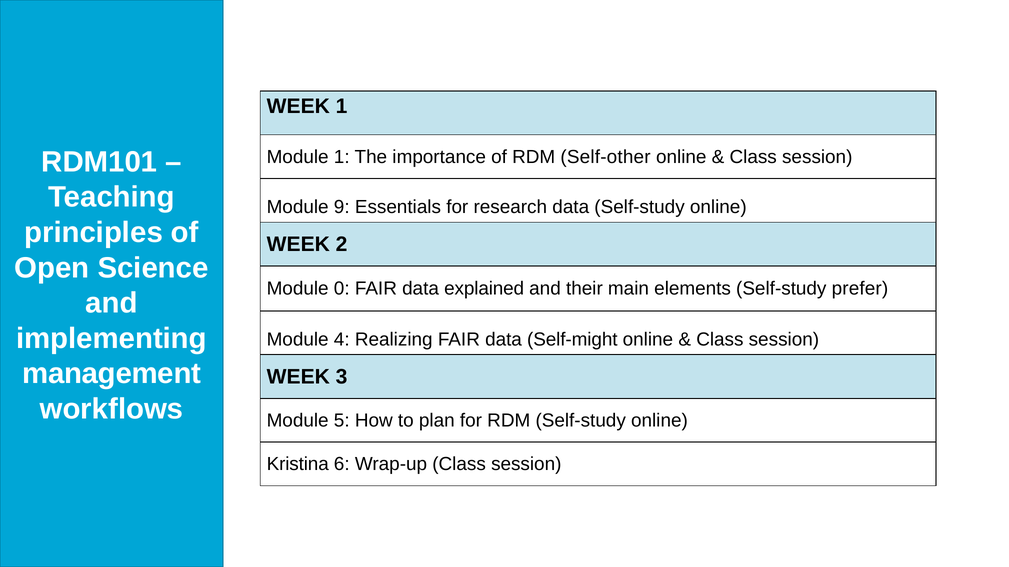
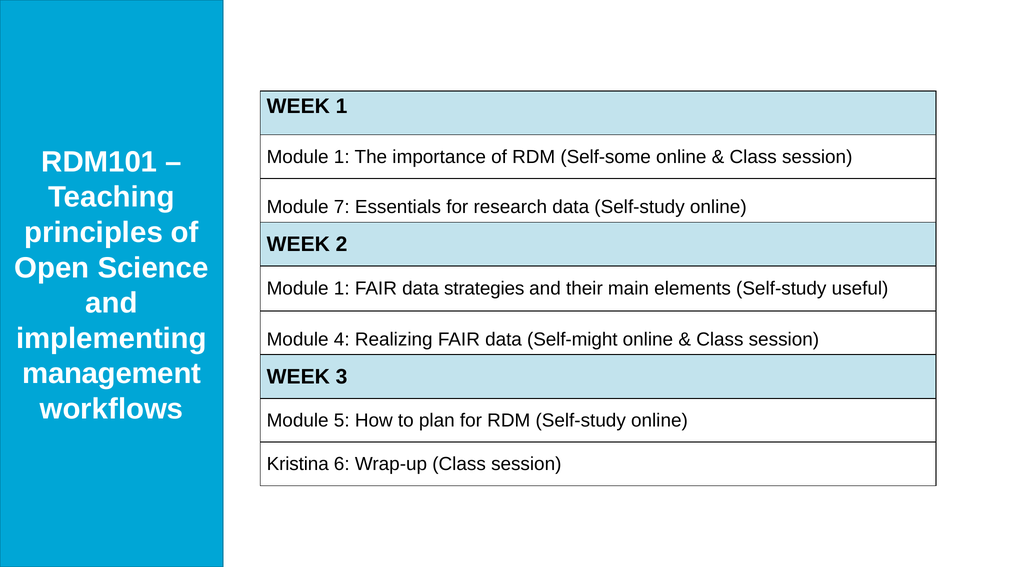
Self-other: Self-other -> Self-some
9: 9 -> 7
0 at (342, 289): 0 -> 1
explained: explained -> strategies
prefer: prefer -> useful
